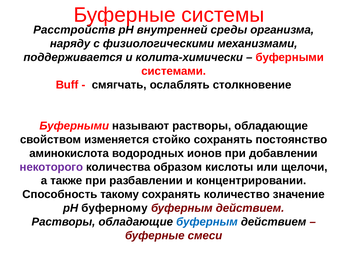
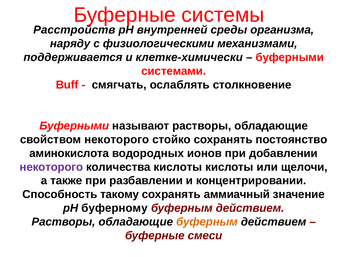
колита-химически: колита-химически -> клетке-химически
свойством изменяется: изменяется -> некоторого
количества образом: образом -> кислоты
количество: количество -> аммиачный
буферным at (207, 221) colour: blue -> orange
